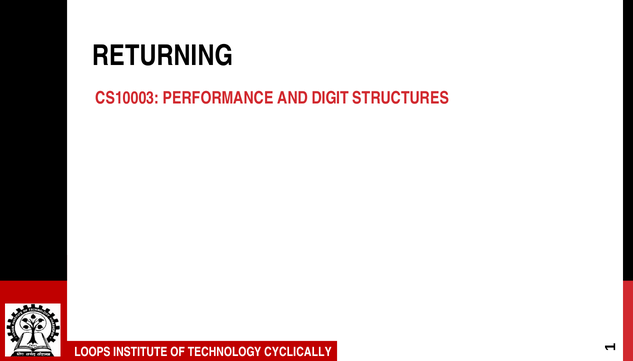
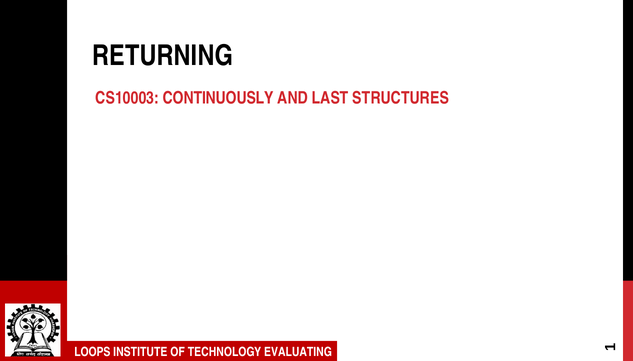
PERFORMANCE: PERFORMANCE -> CONTINUOUSLY
DIGIT: DIGIT -> LAST
CYCLICALLY: CYCLICALLY -> EVALUATING
